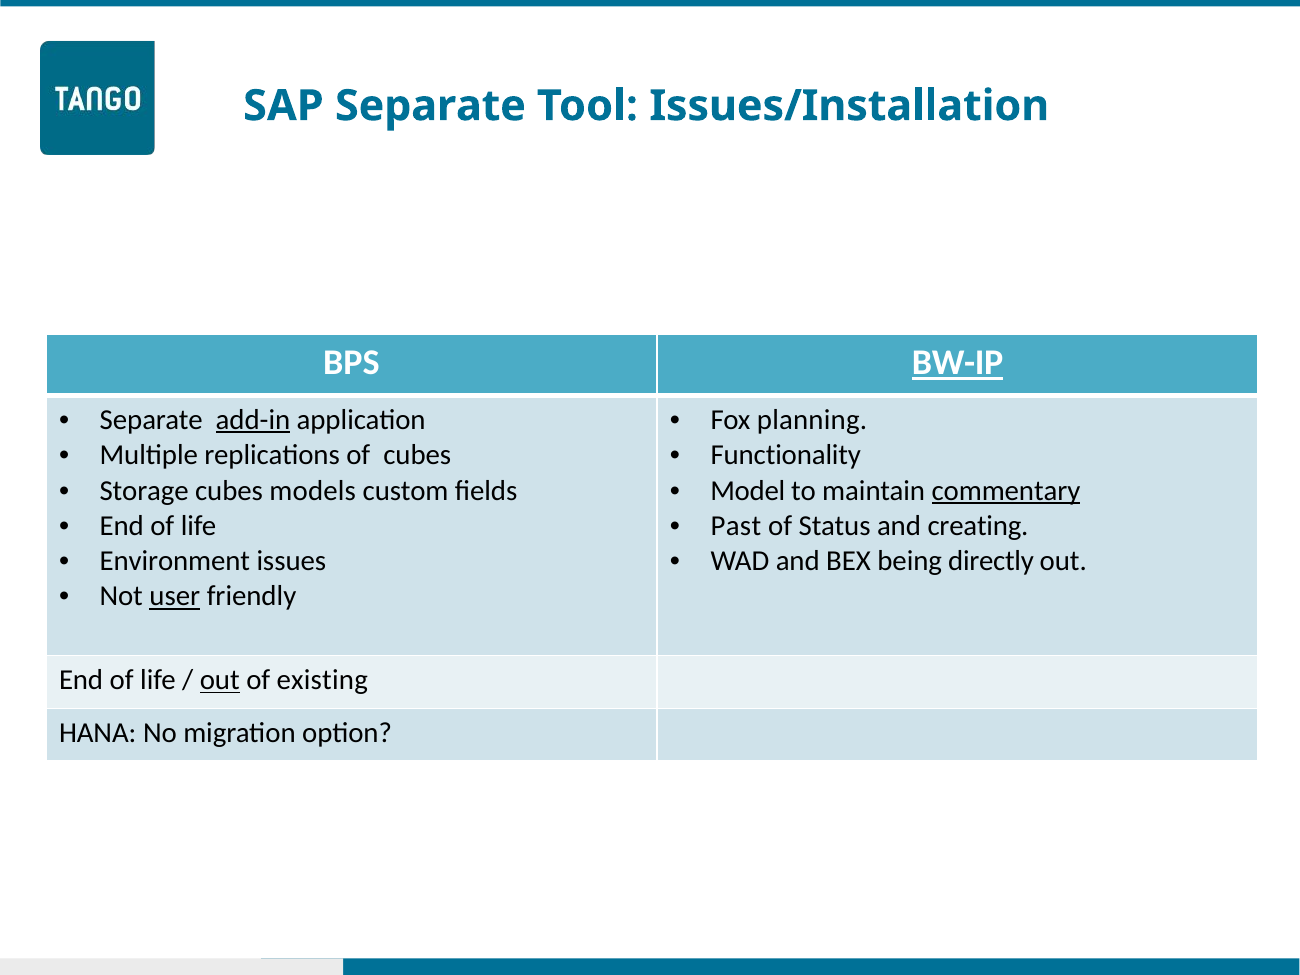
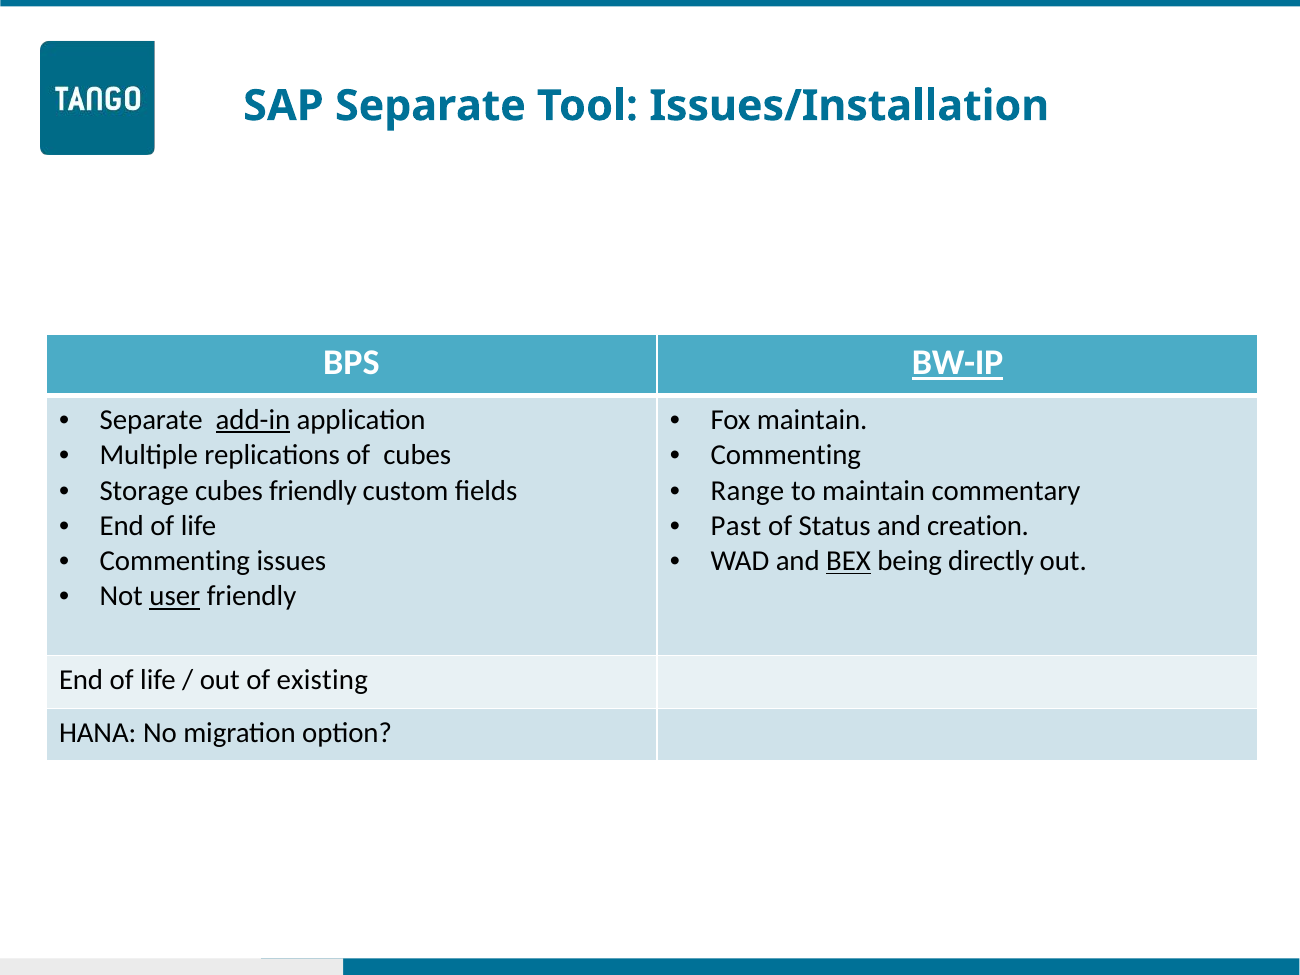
Fox planning: planning -> maintain
Functionality at (786, 455): Functionality -> Commenting
cubes models: models -> friendly
Model: Model -> Range
commentary underline: present -> none
creating: creating -> creation
Environment at (175, 561): Environment -> Commenting
BEX underline: none -> present
out at (220, 680) underline: present -> none
